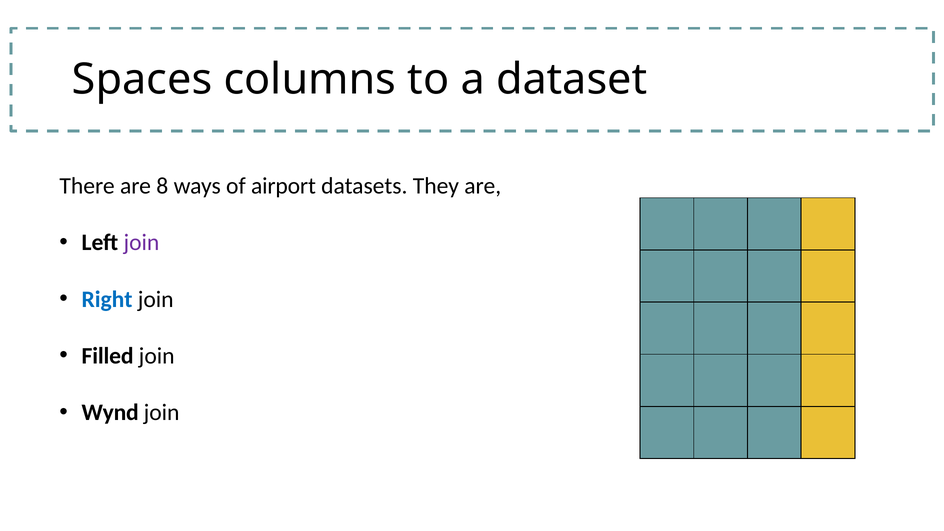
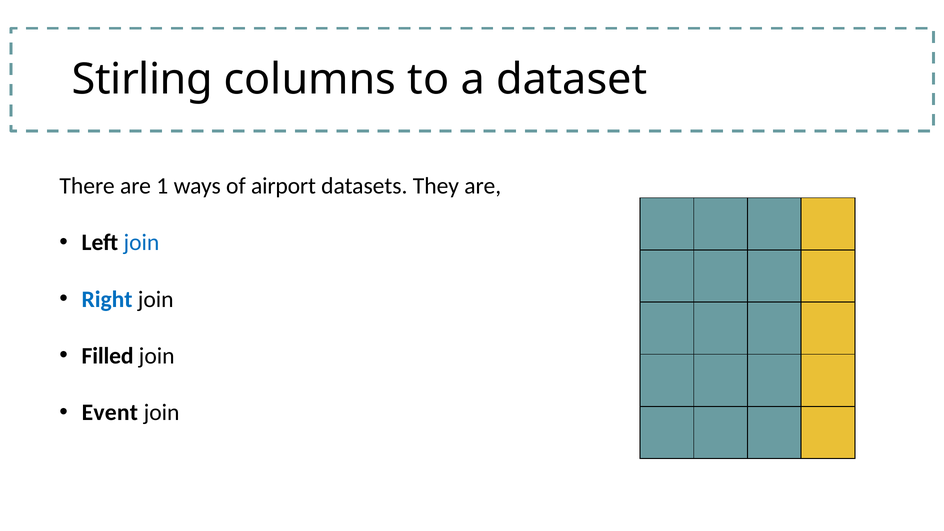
Spaces: Spaces -> Stirling
8: 8 -> 1
join at (141, 243) colour: purple -> blue
Wynd: Wynd -> Event
